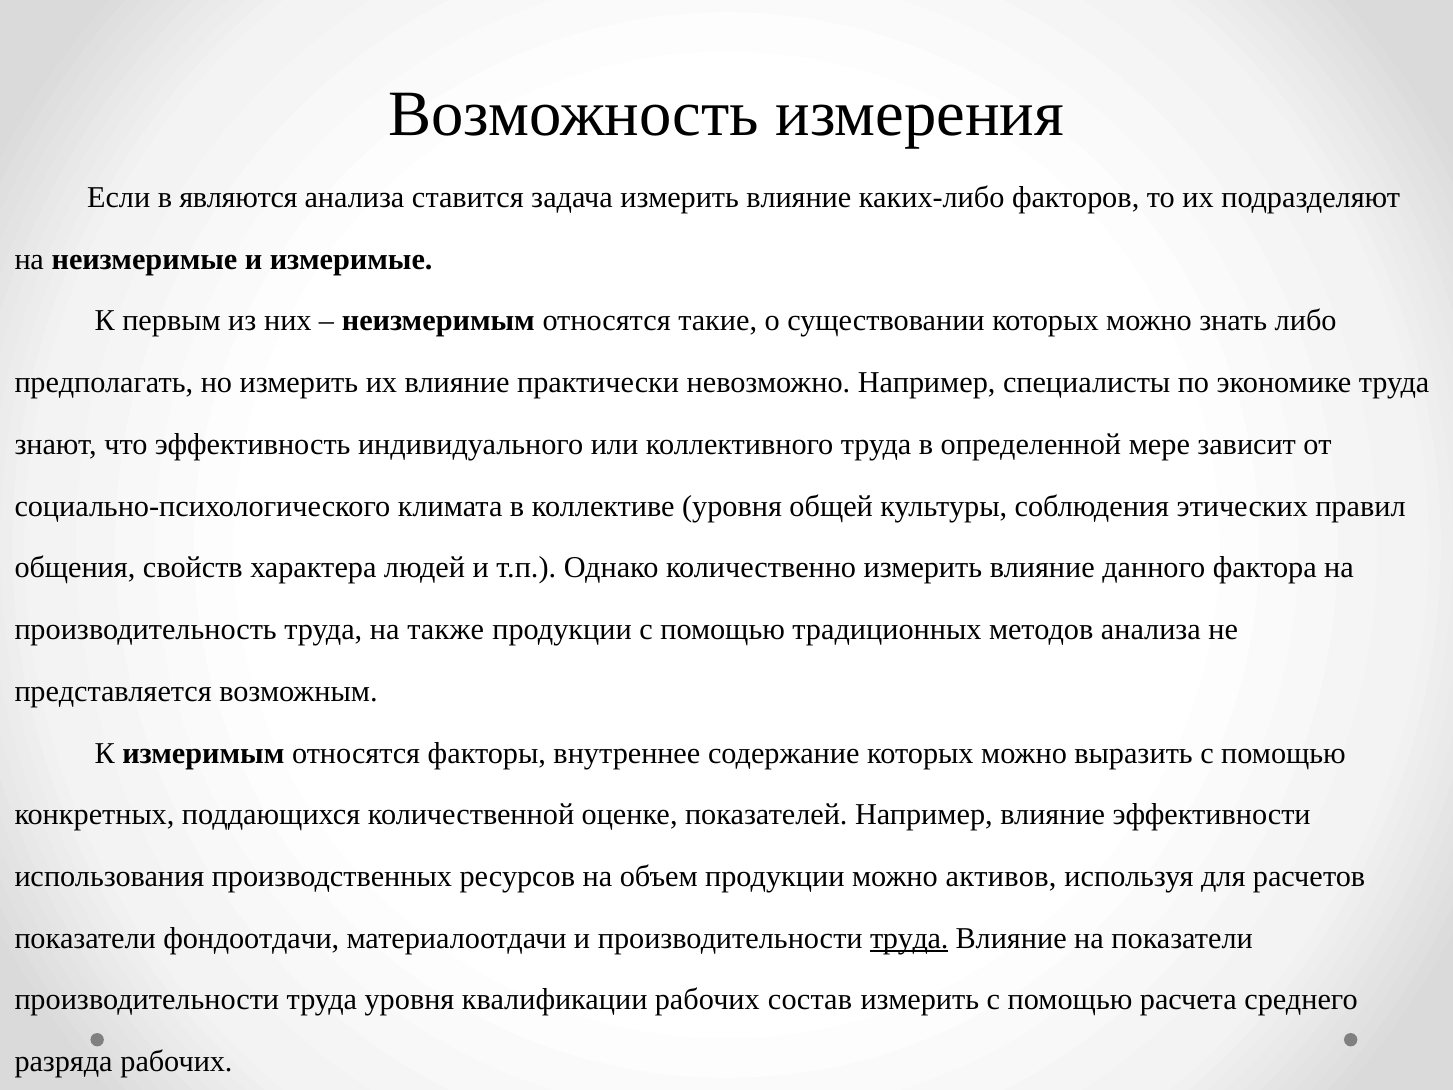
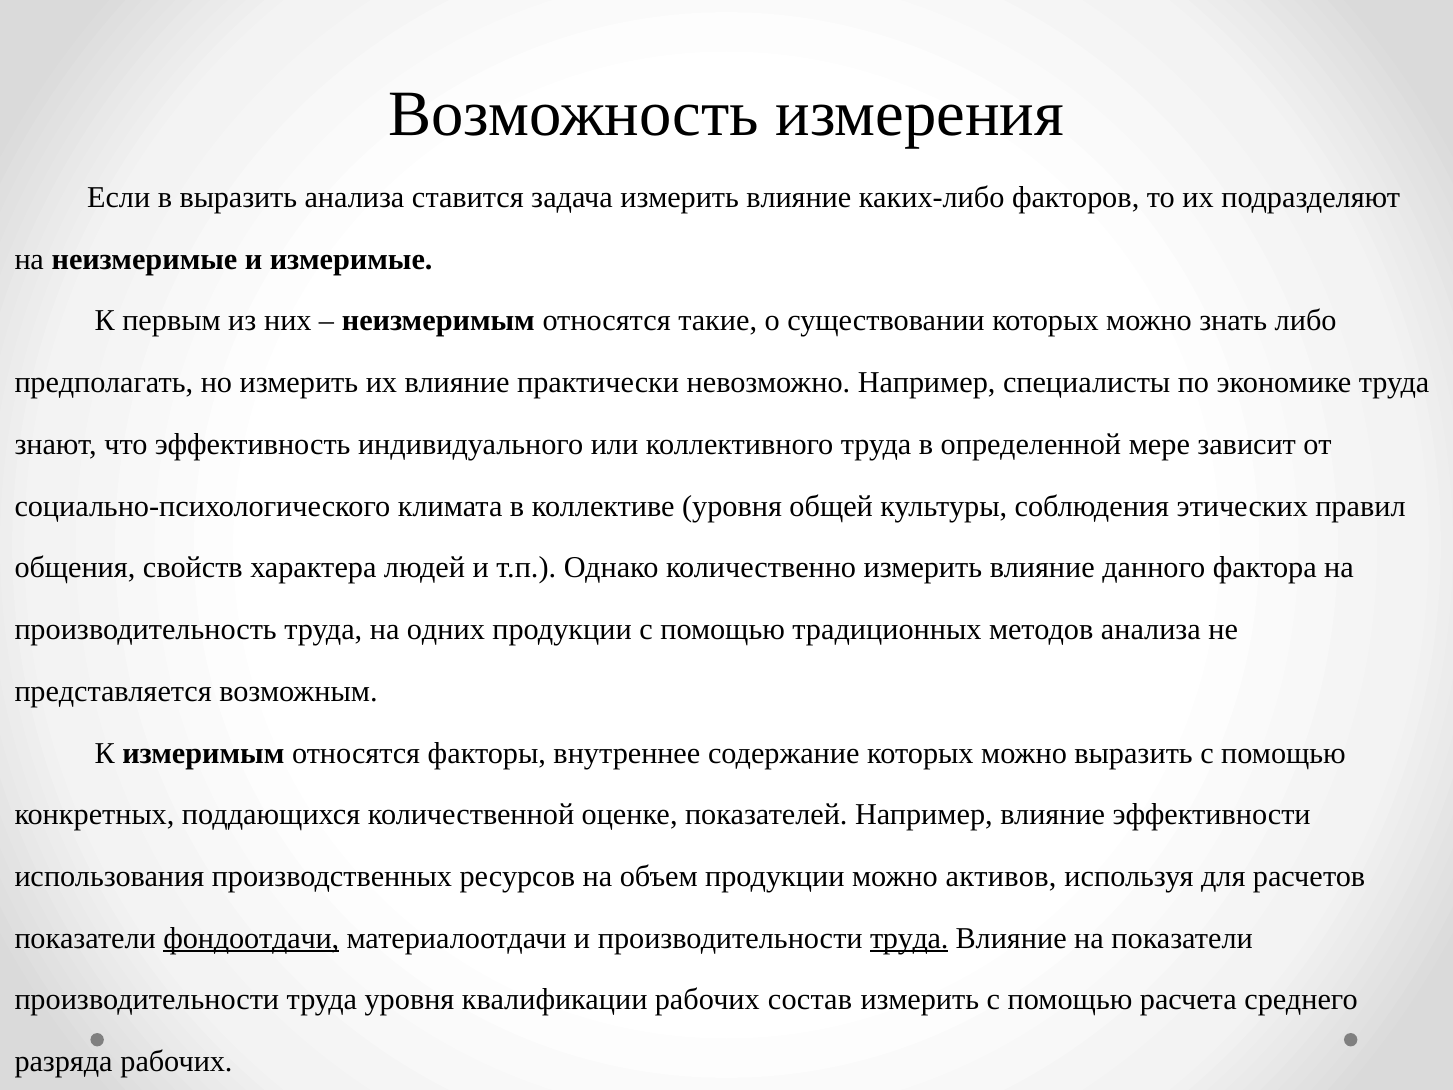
в являются: являются -> выразить
также: также -> одних
фондоотдачи underline: none -> present
